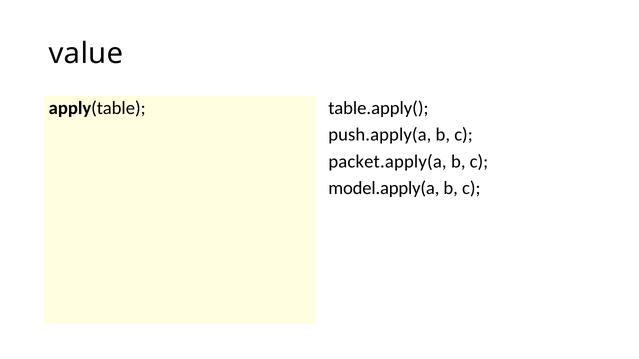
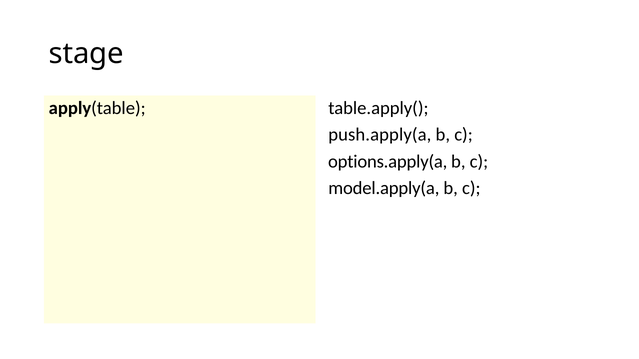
value: value -> stage
packet.apply(a: packet.apply(a -> options.apply(a
